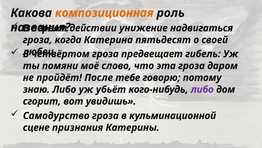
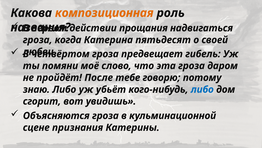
унижение: унижение -> прощания
либо at (202, 89) colour: purple -> blue
Самодурство: Самодурство -> Объясняются
